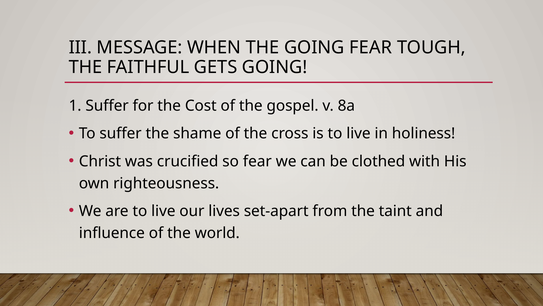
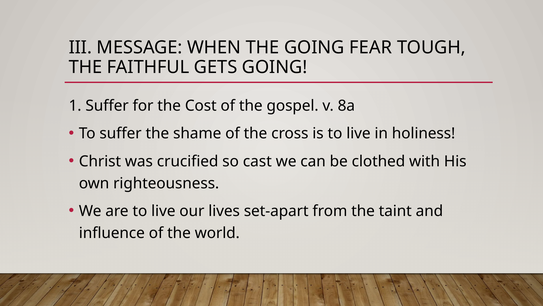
so fear: fear -> cast
